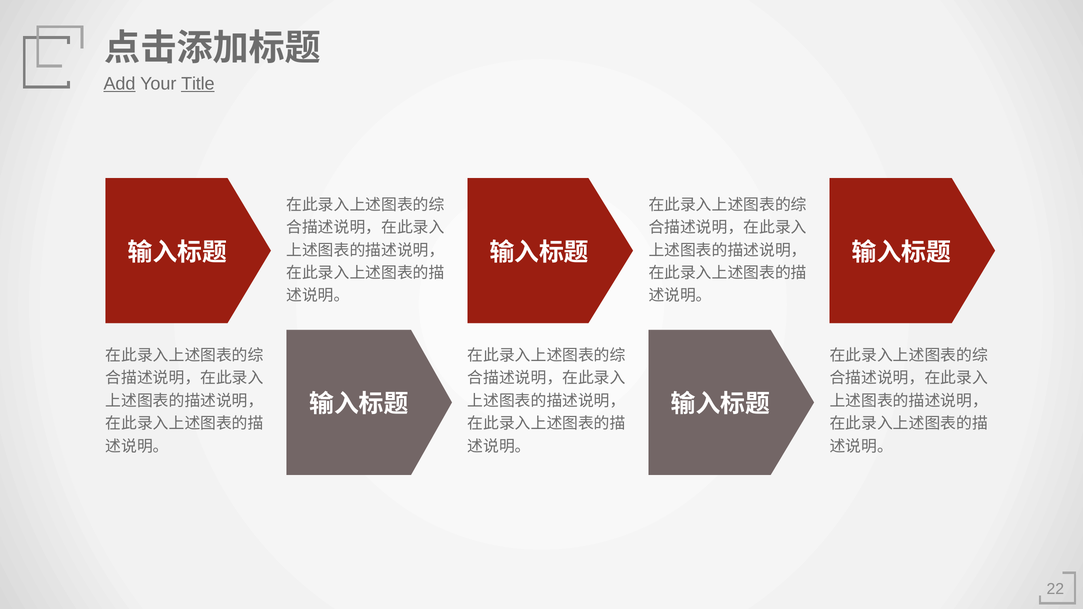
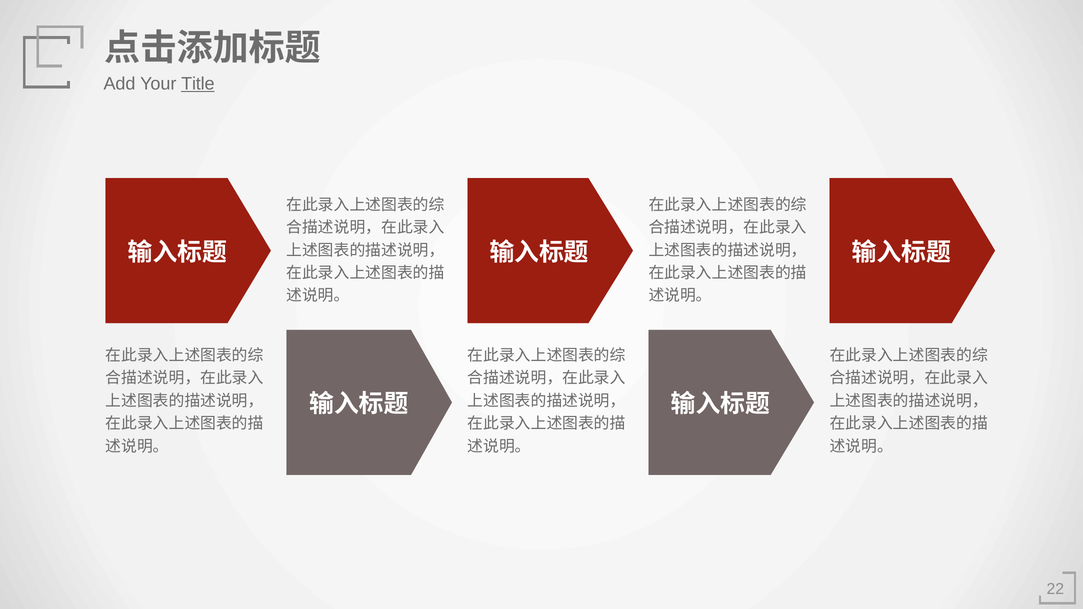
Add underline: present -> none
